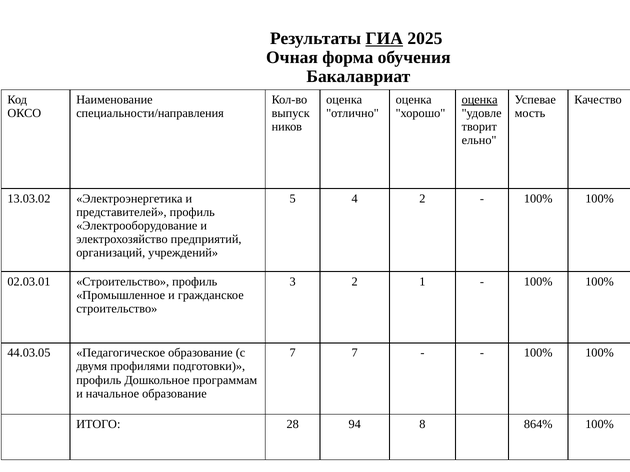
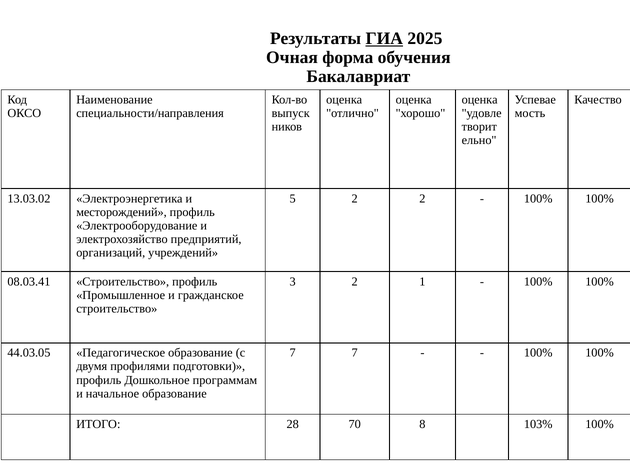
оценка at (480, 100) underline: present -> none
5 4: 4 -> 2
представителей: представителей -> месторождений
02.03.01: 02.03.01 -> 08.03.41
94: 94 -> 70
864%: 864% -> 103%
